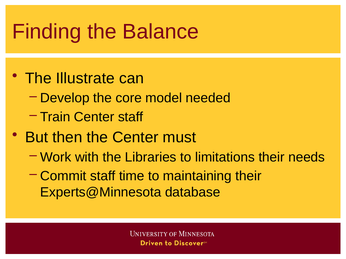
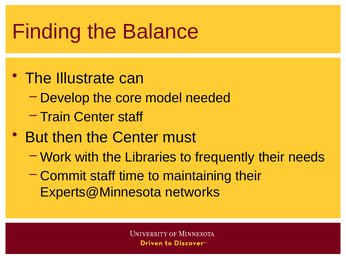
limitations: limitations -> frequently
database: database -> networks
